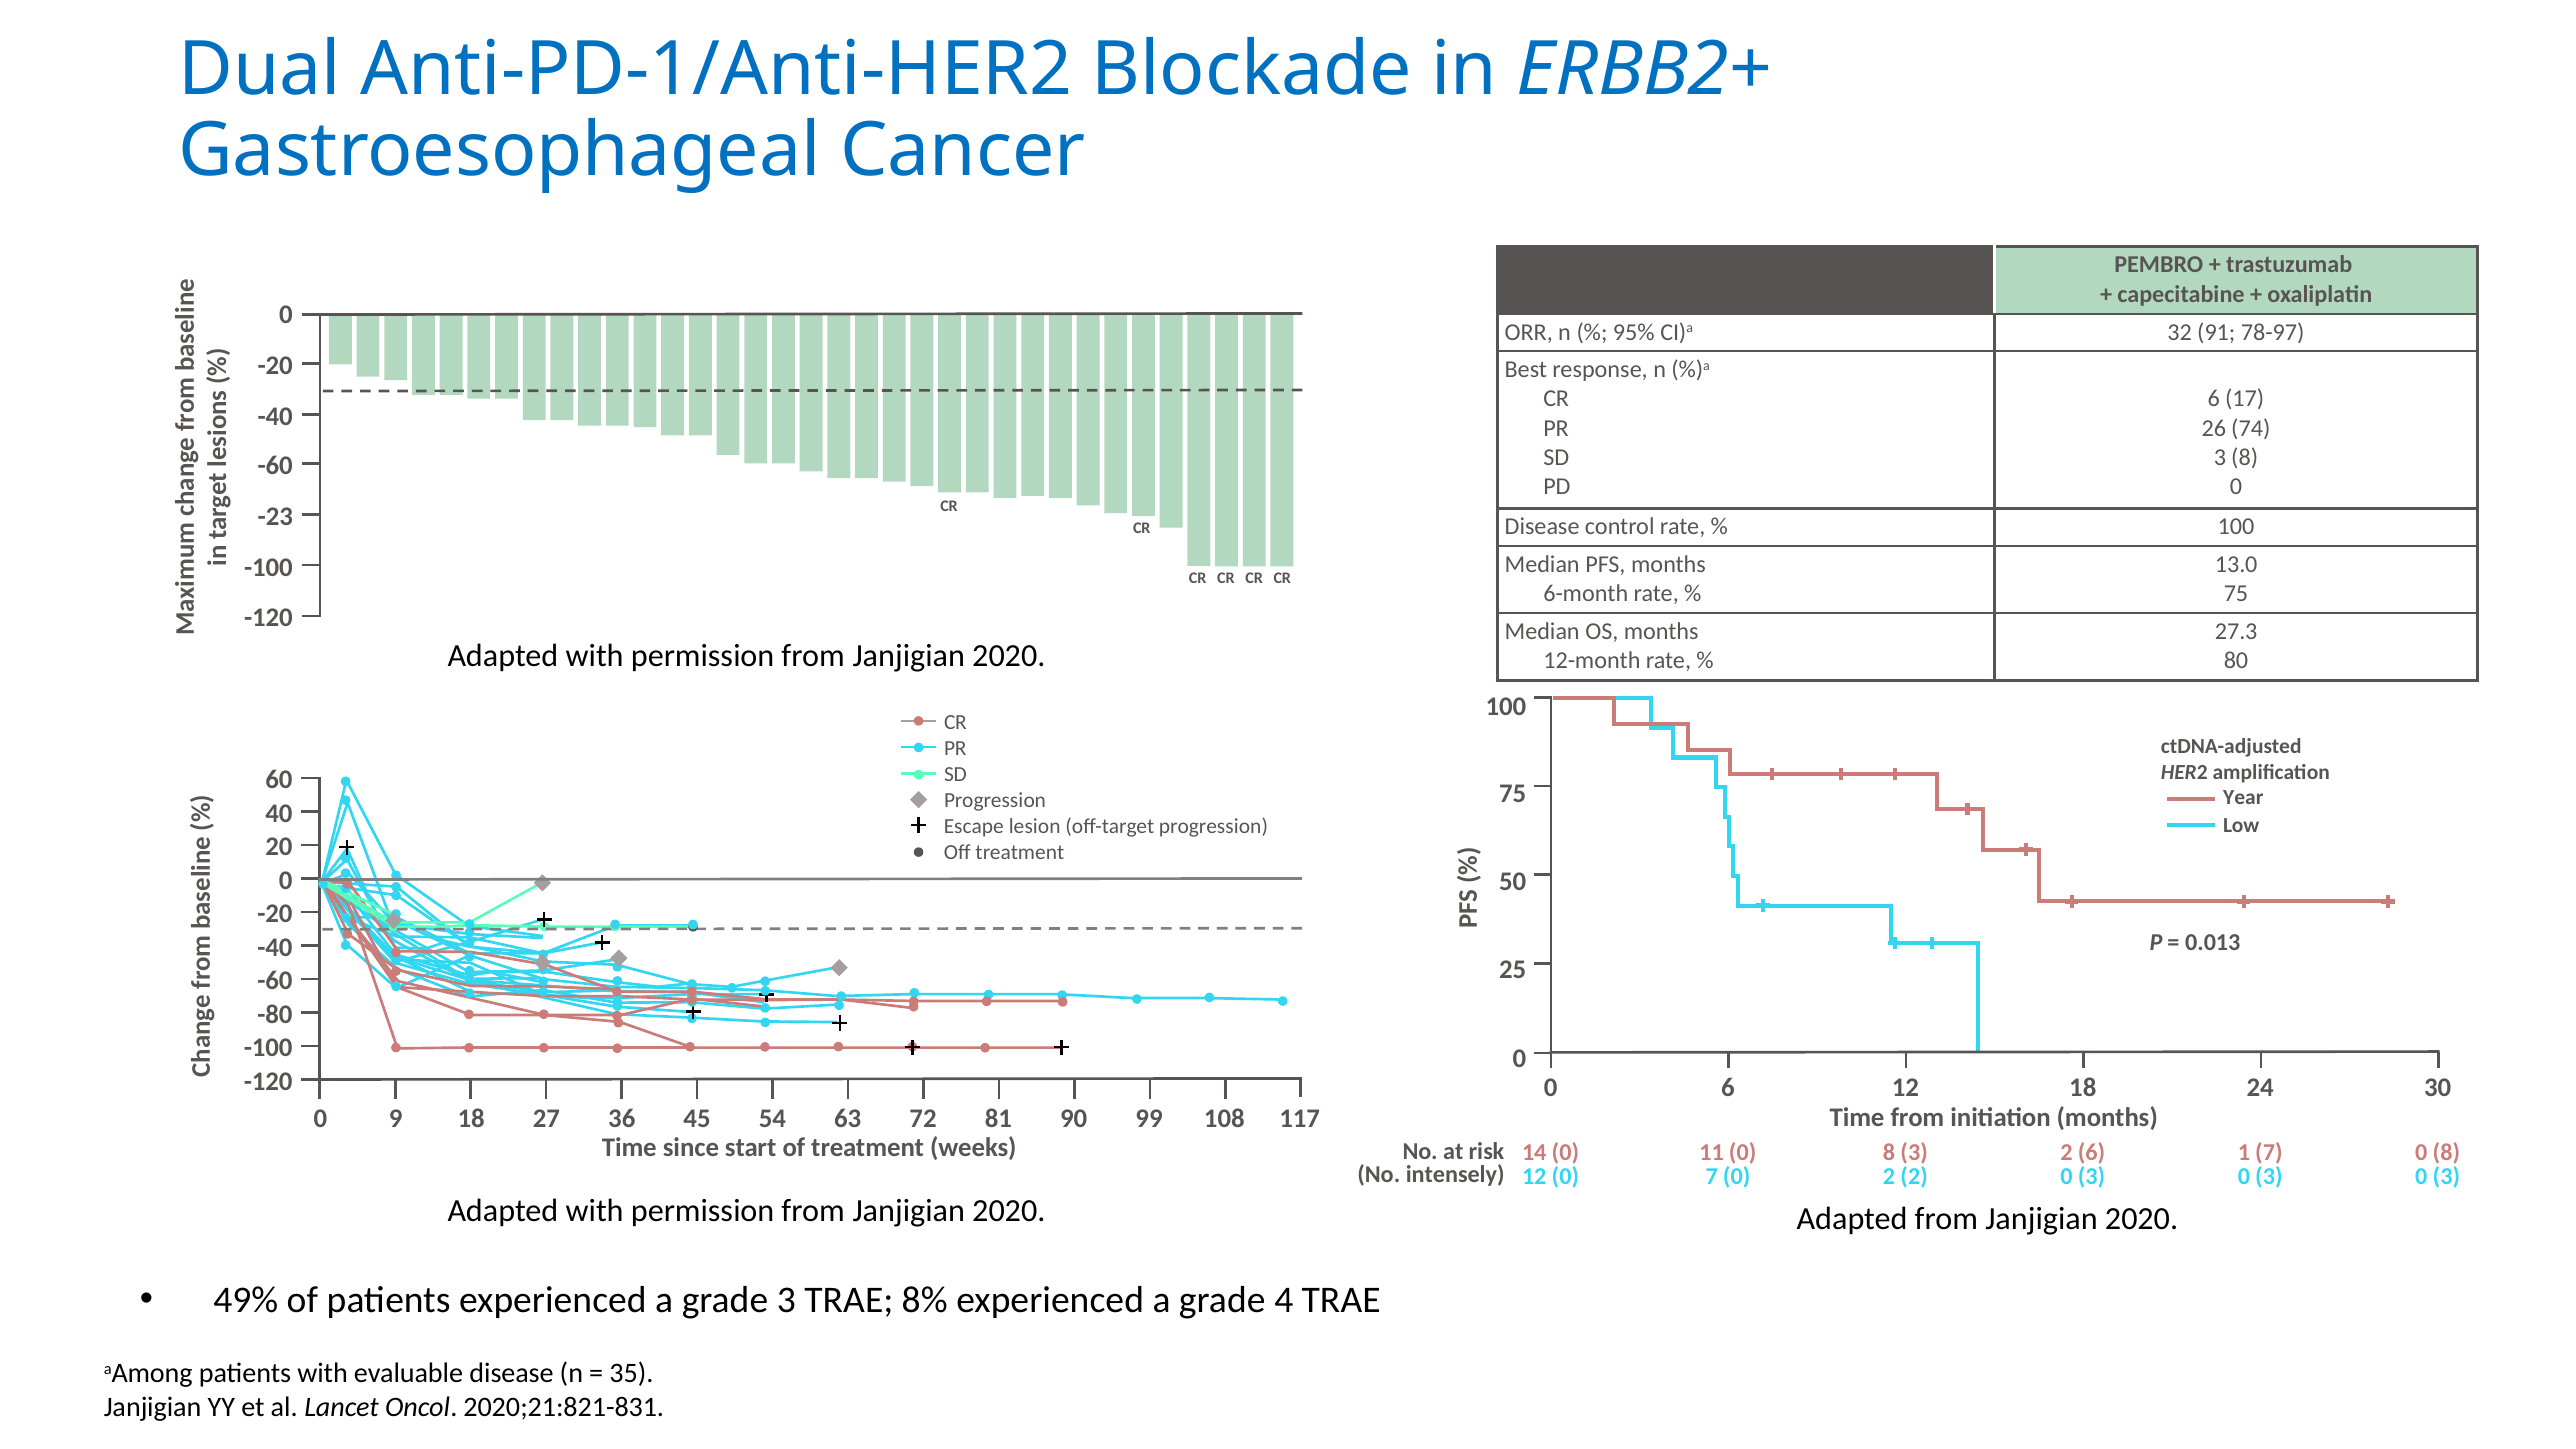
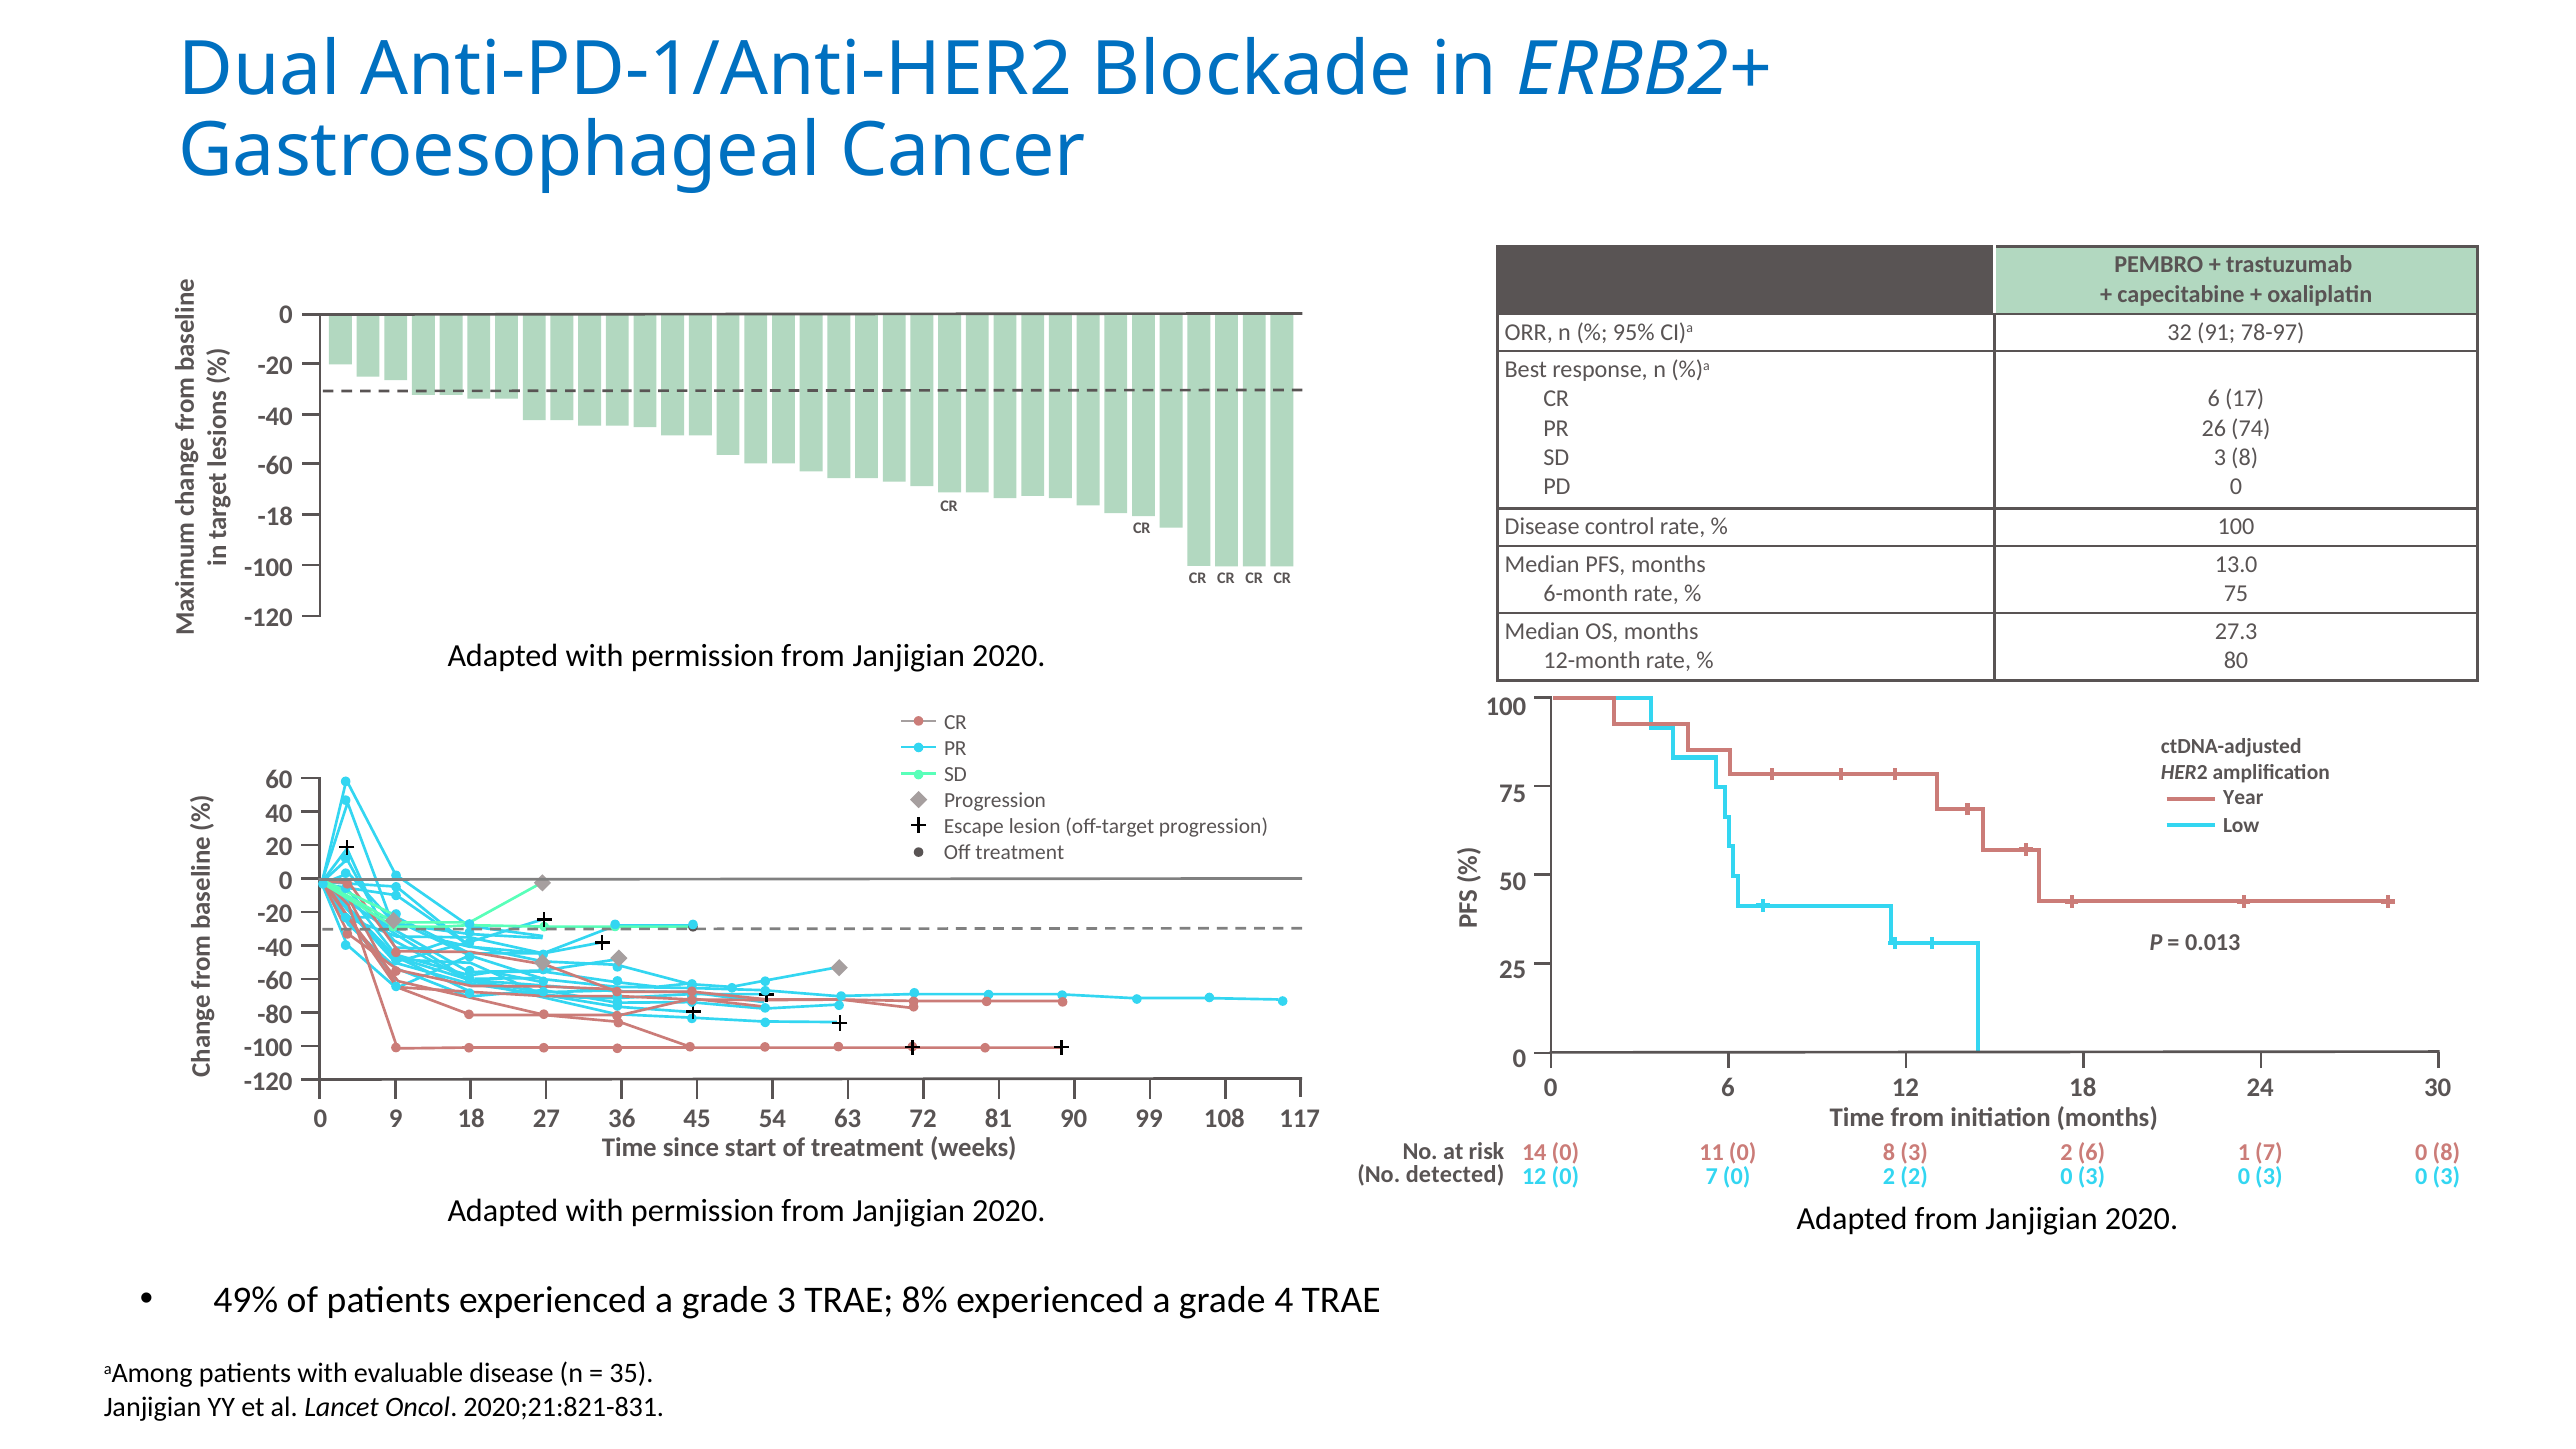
-23: -23 -> -18
intensely: intensely -> detected
